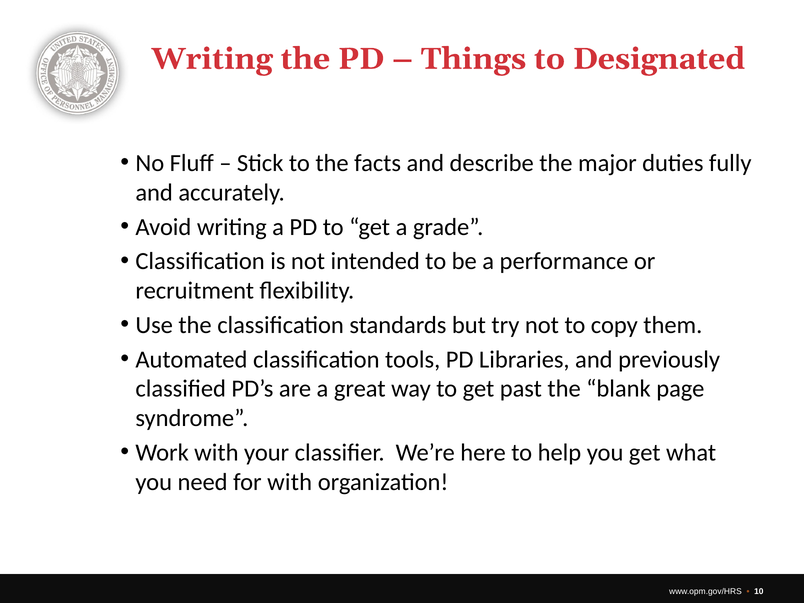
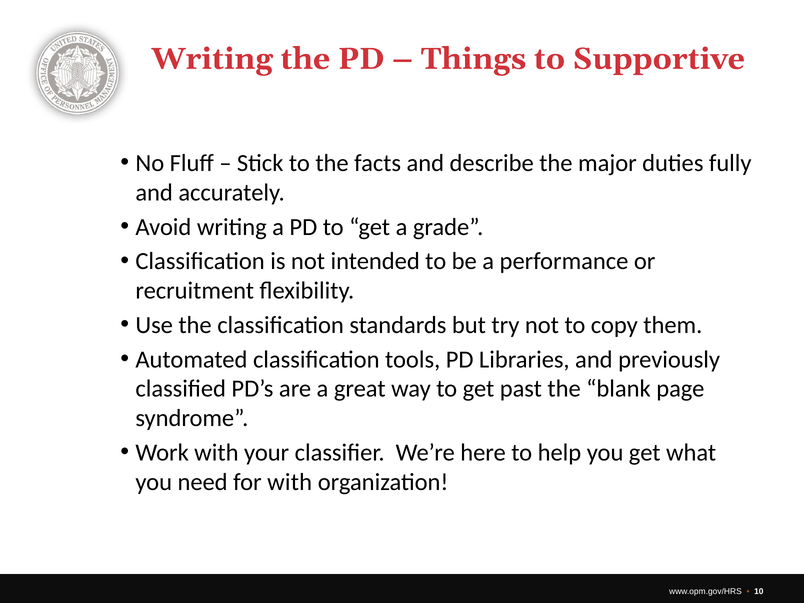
Designated: Designated -> Supportive
